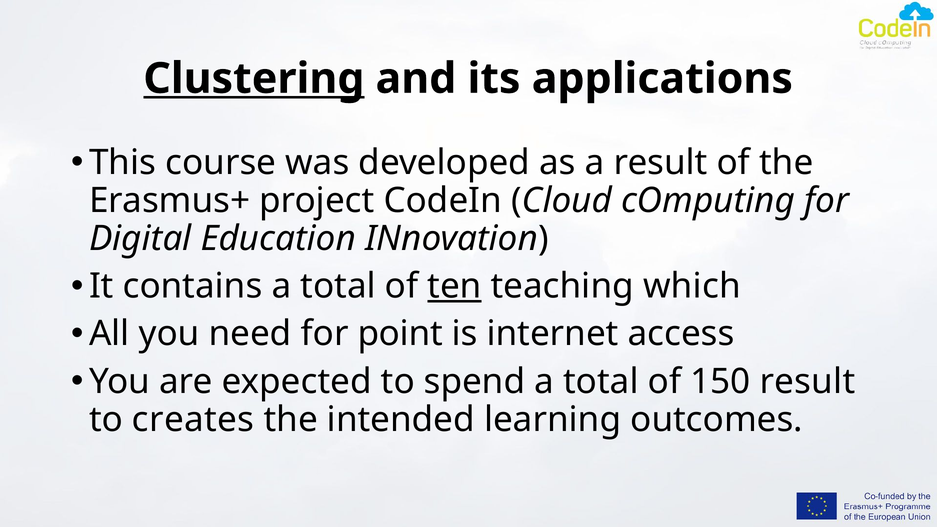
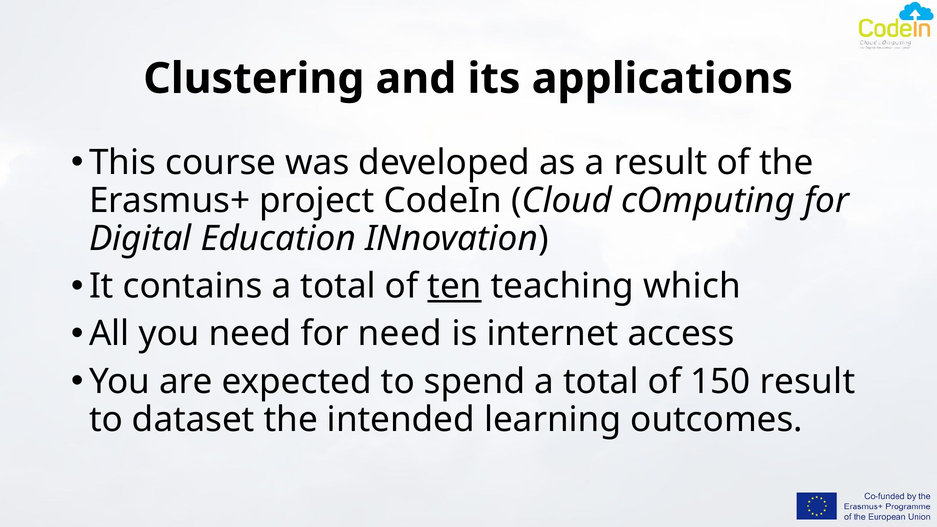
Clustering underline: present -> none
for point: point -> need
creates: creates -> dataset
